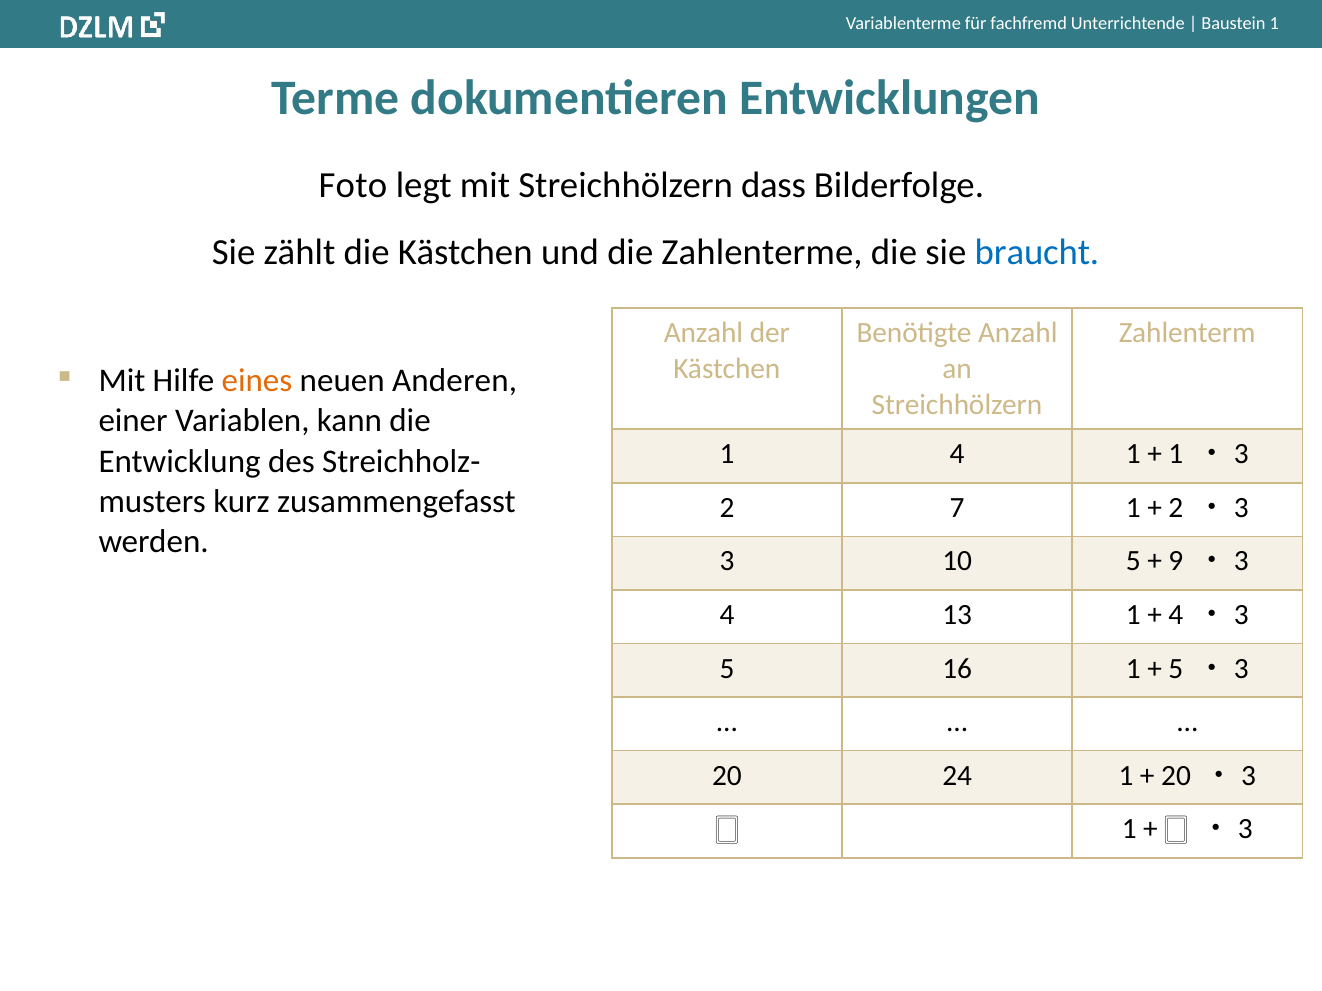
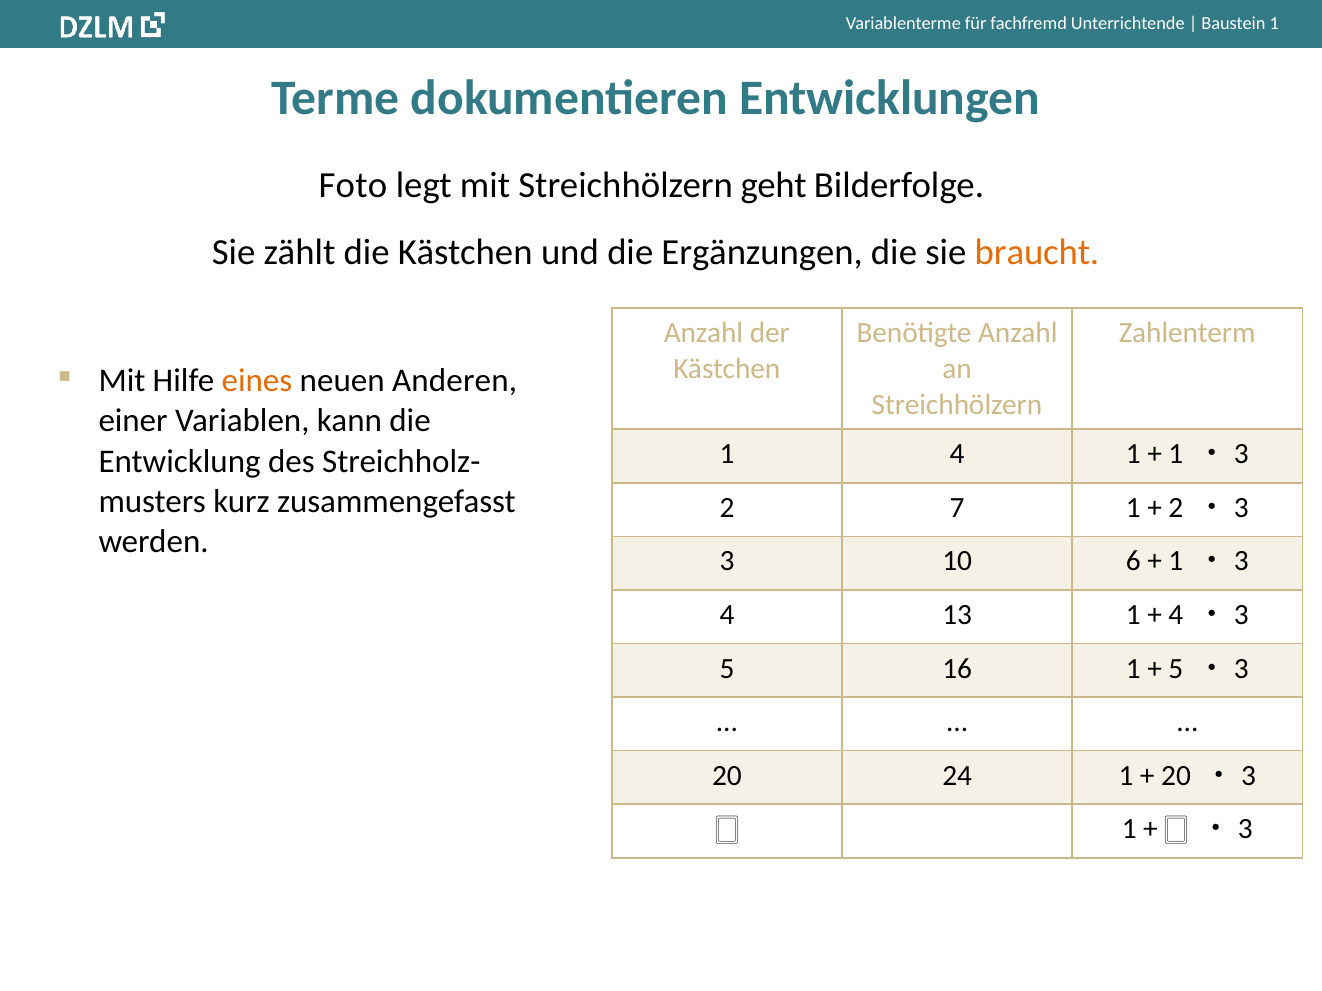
dass: dass -> geht
Zahlenterme: Zahlenterme -> Ergänzungen
braucht colour: blue -> orange
10 5: 5 -> 6
9 at (1176, 562): 9 -> 1
